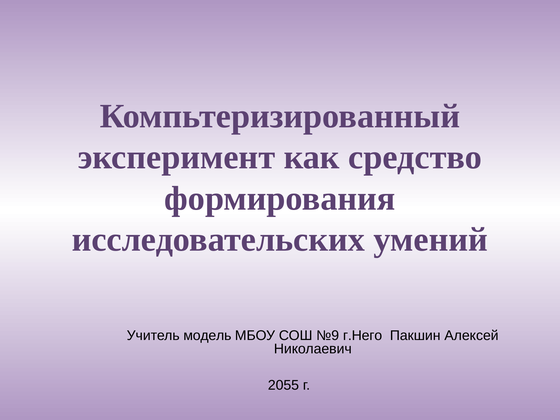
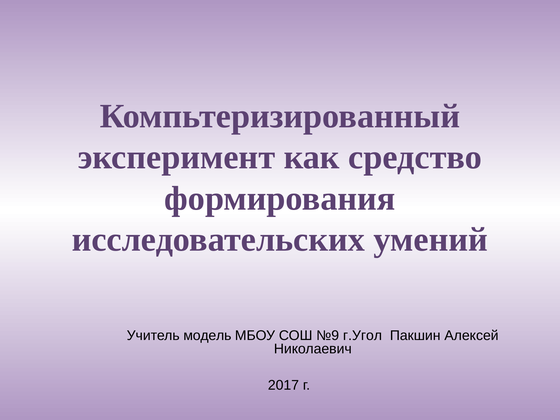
г.Него: г.Него -> г.Угол
2055: 2055 -> 2017
